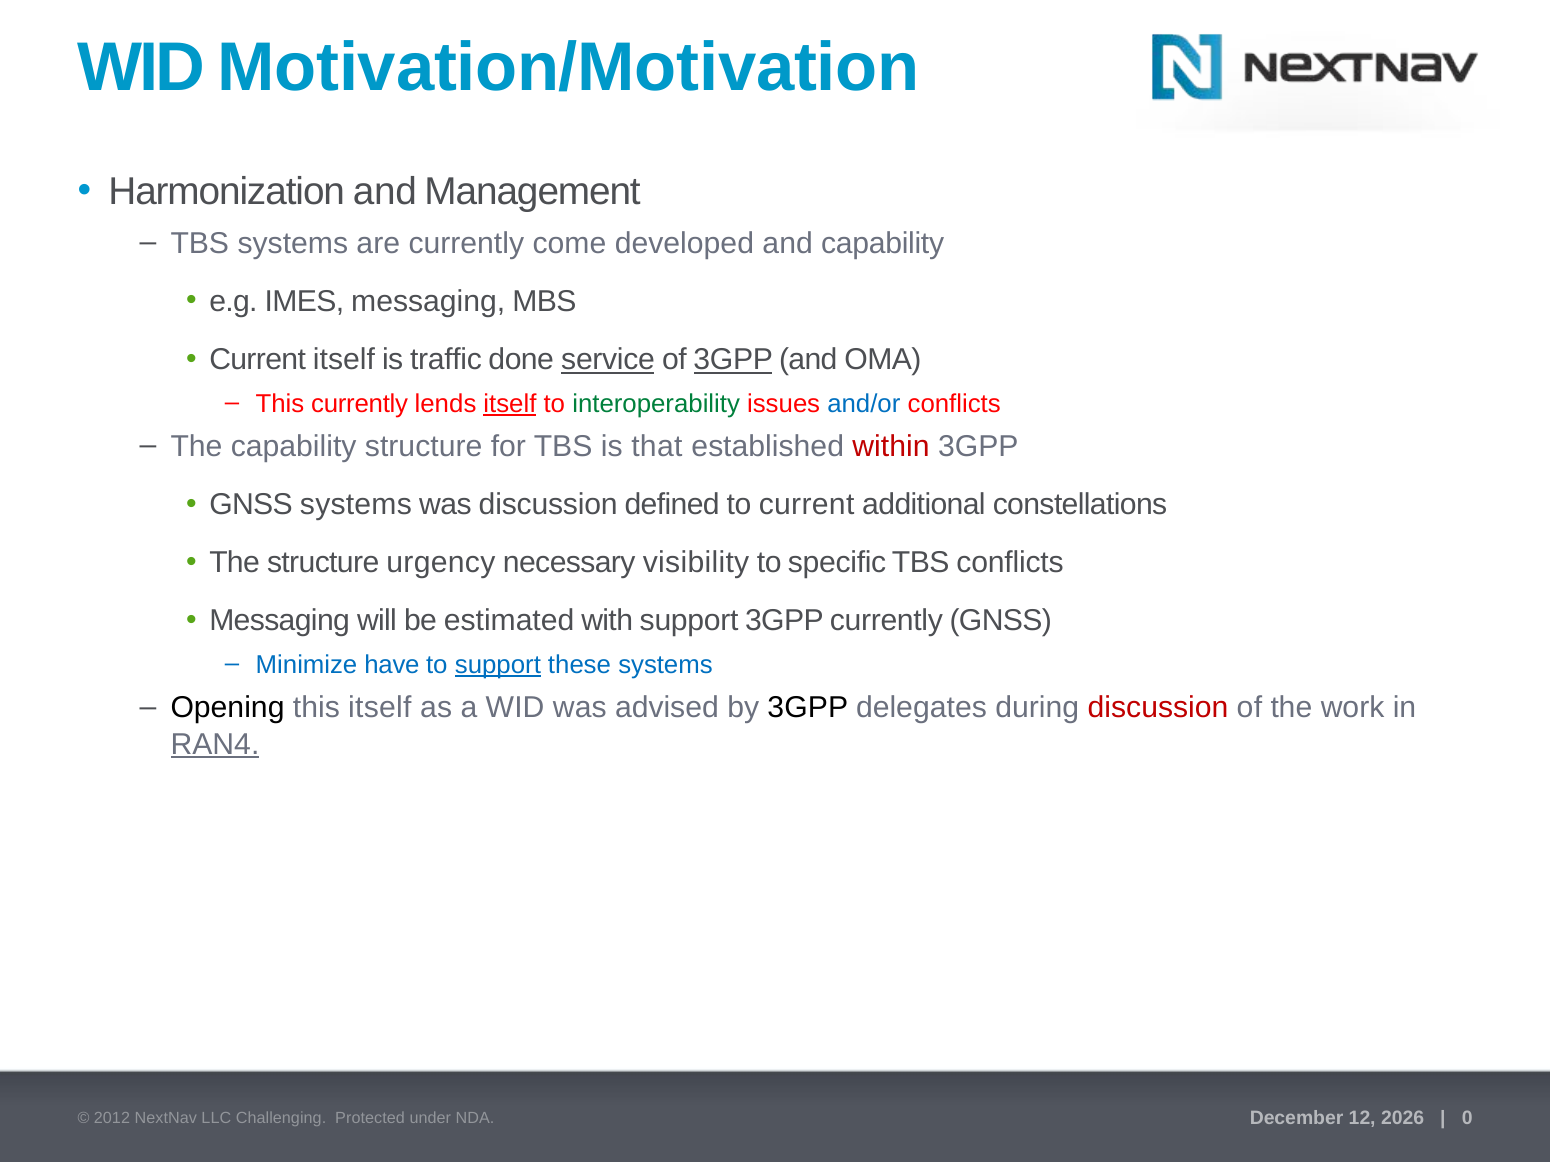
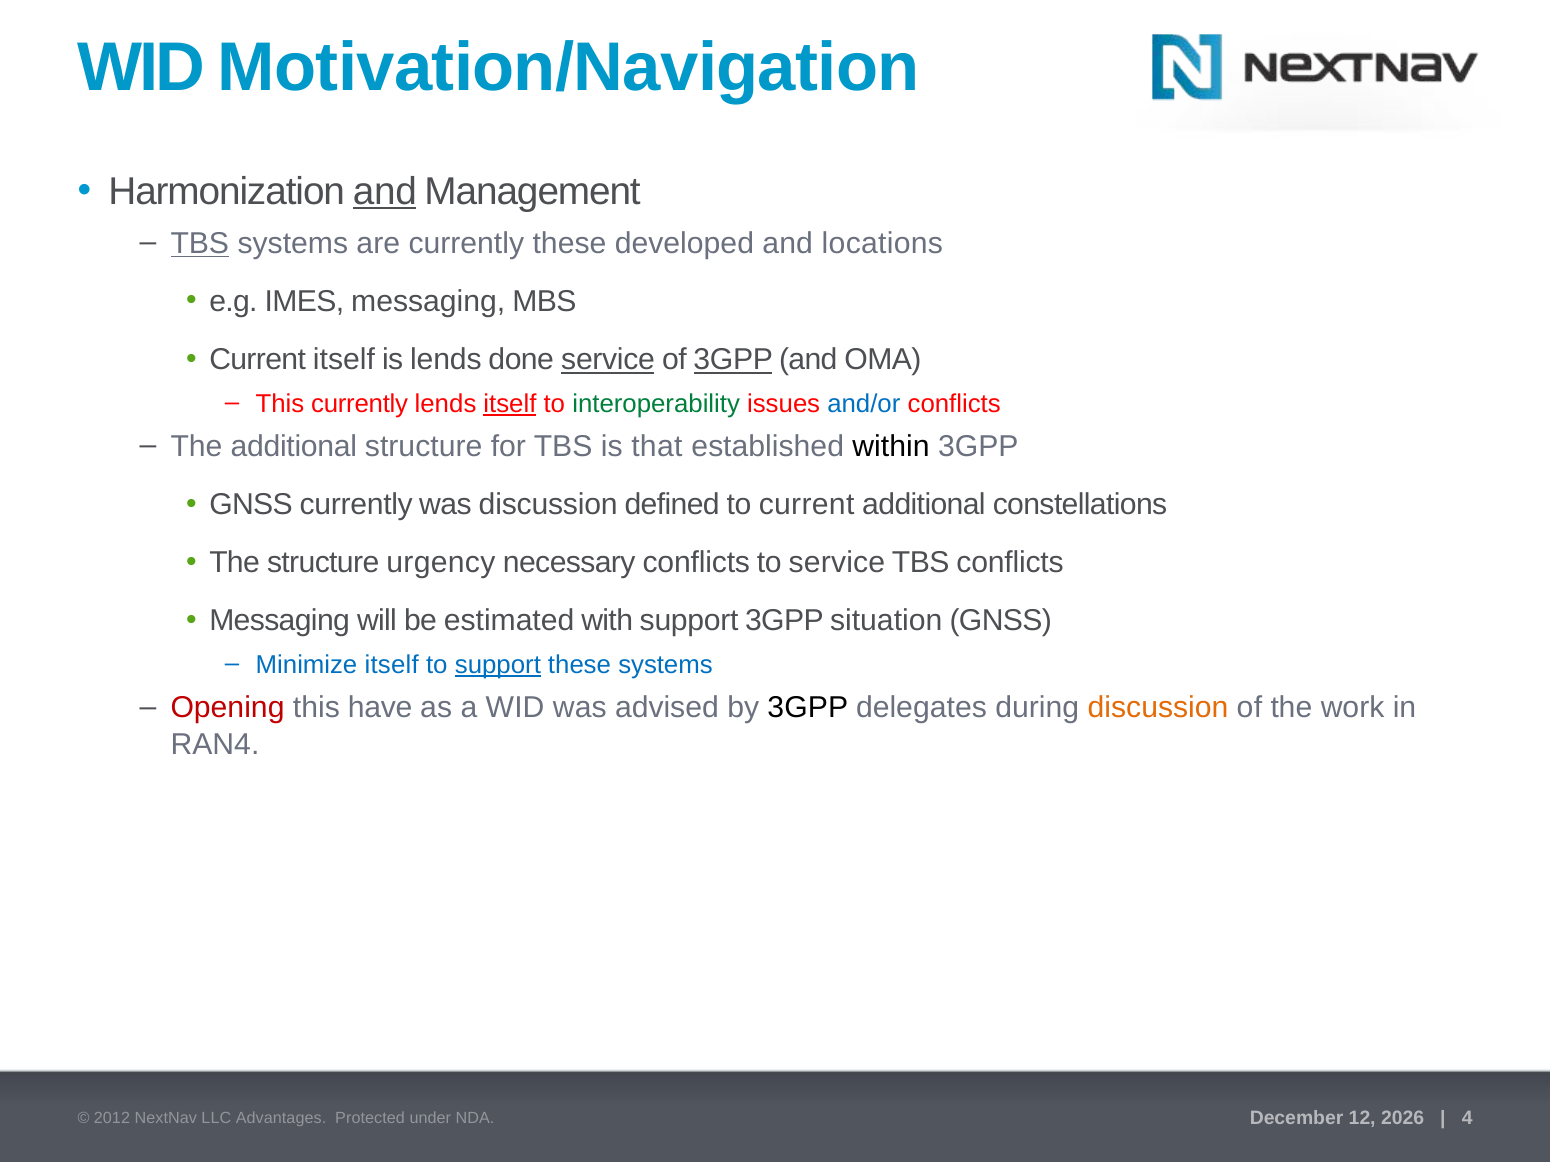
Motivation/Motivation: Motivation/Motivation -> Motivation/Navigation
and at (385, 192) underline: none -> present
TBS at (200, 244) underline: none -> present
currently come: come -> these
and capability: capability -> locations
is traffic: traffic -> lends
The capability: capability -> additional
within colour: red -> black
GNSS systems: systems -> currently
necessary visibility: visibility -> conflicts
to specific: specific -> service
3GPP currently: currently -> situation
Minimize have: have -> itself
Opening colour: black -> red
this itself: itself -> have
discussion at (1158, 708) colour: red -> orange
RAN4 underline: present -> none
0: 0 -> 4
Challenging: Challenging -> Advantages
